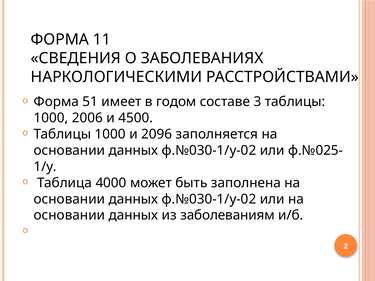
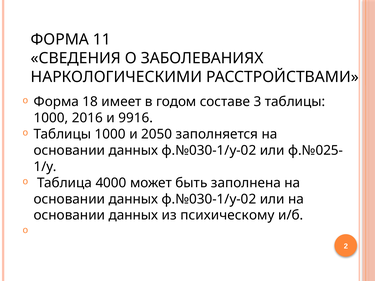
51: 51 -> 18
2006: 2006 -> 2016
4500: 4500 -> 9916
2096: 2096 -> 2050
заболеваниям: заболеваниям -> психическому
